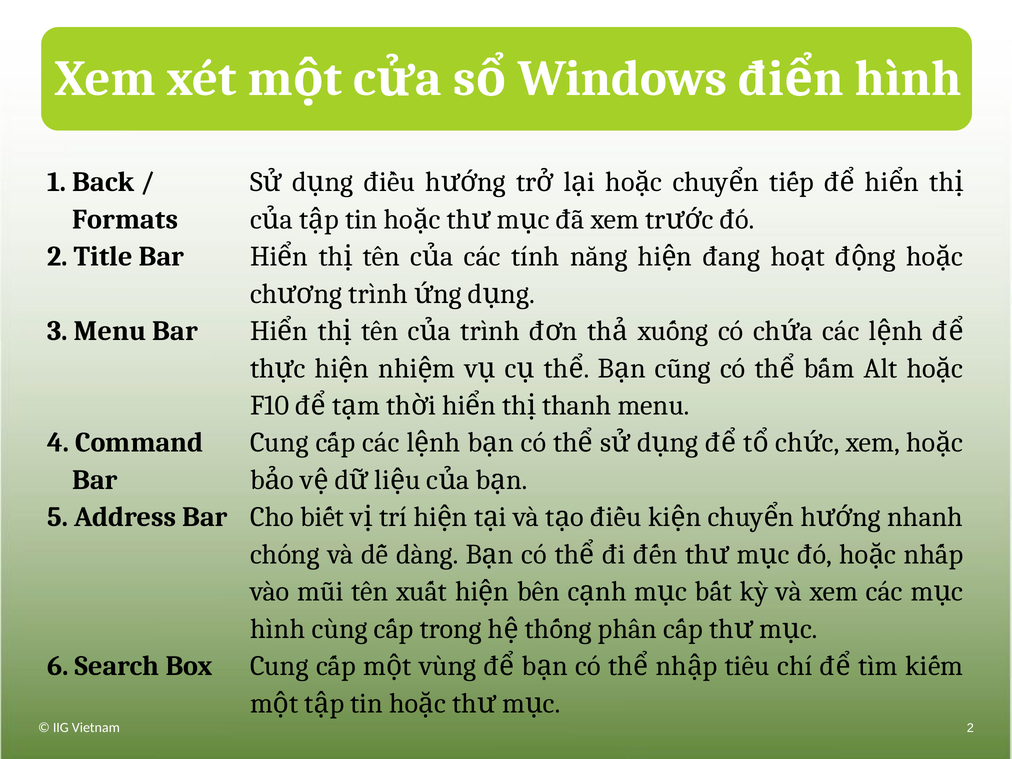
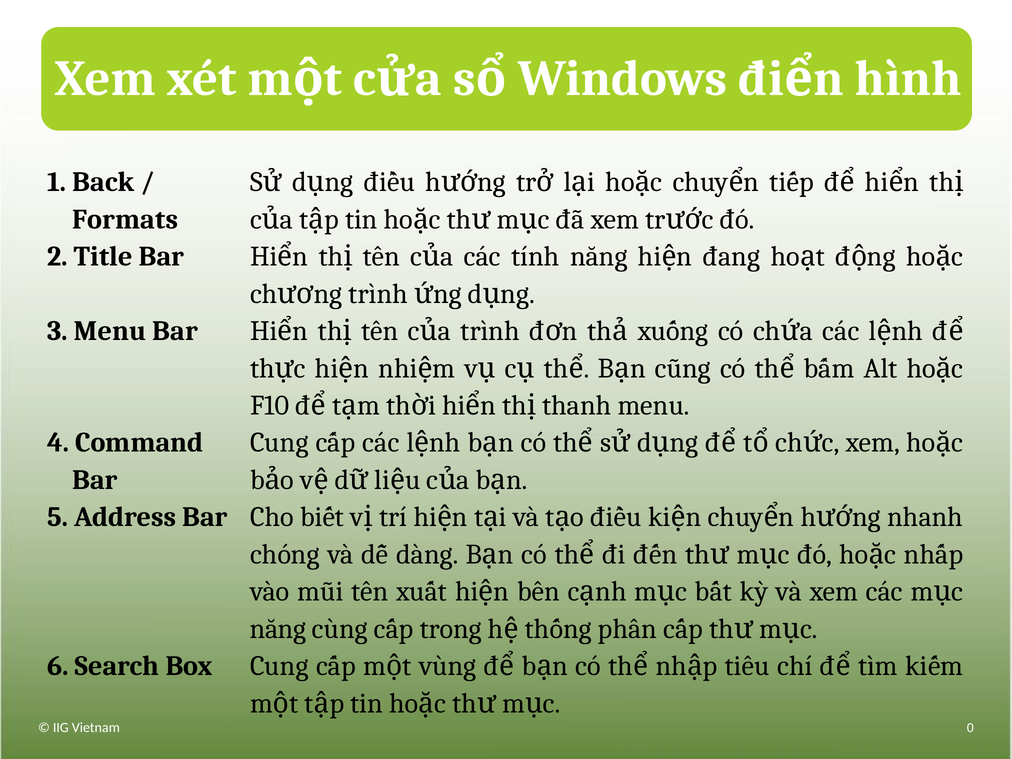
hình at (278, 629): hình -> năng
Vietnam 2: 2 -> 0
